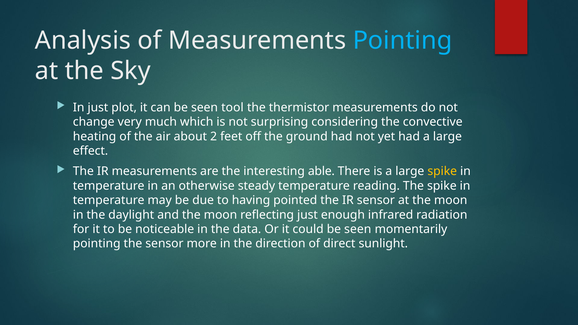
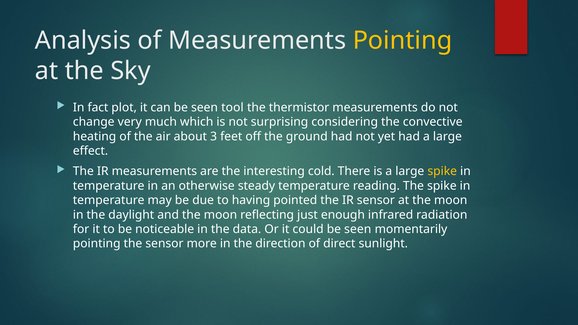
Pointing at (402, 41) colour: light blue -> yellow
In just: just -> fact
2: 2 -> 3
able: able -> cold
